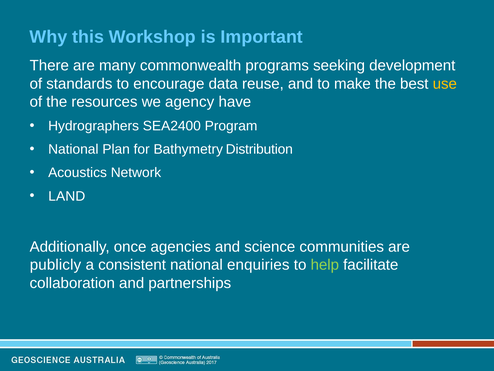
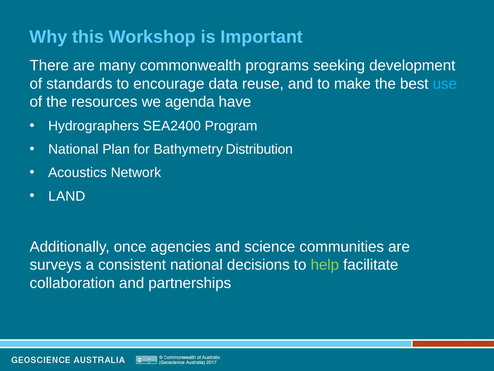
use colour: yellow -> light blue
agency: agency -> agenda
publicly: publicly -> surveys
enquiries: enquiries -> decisions
